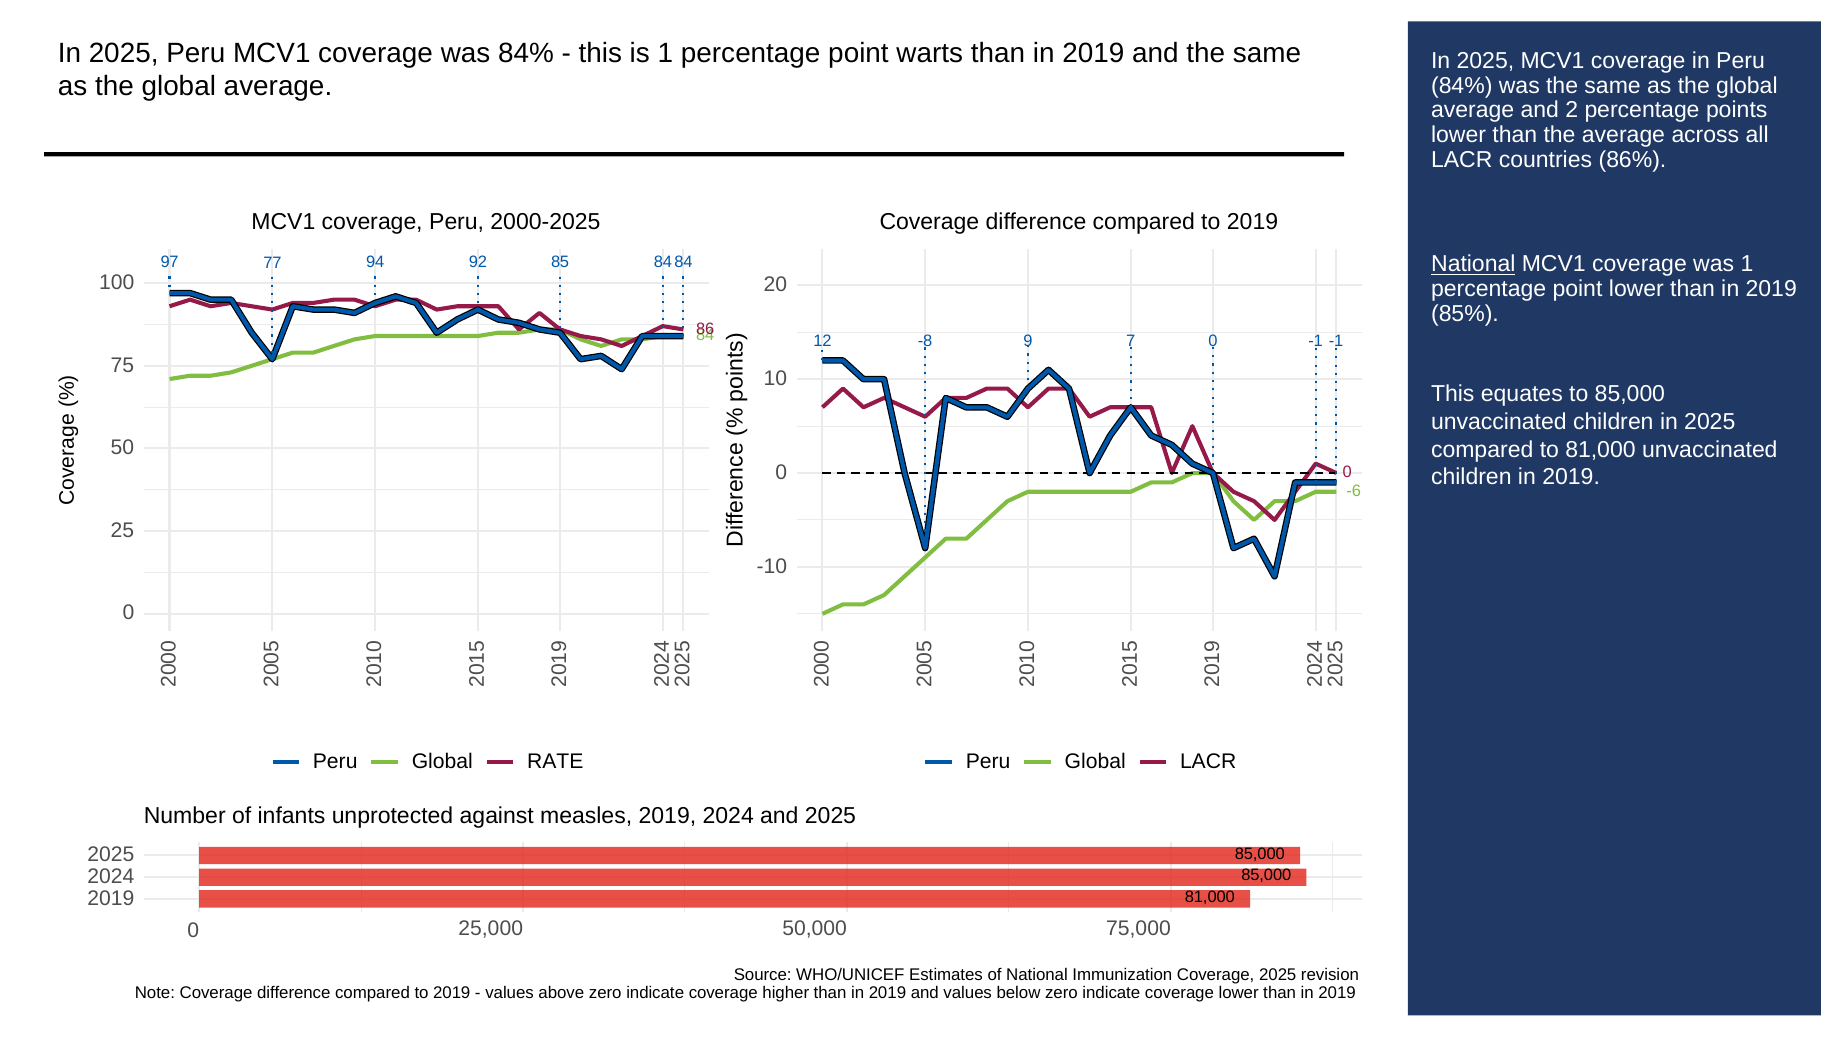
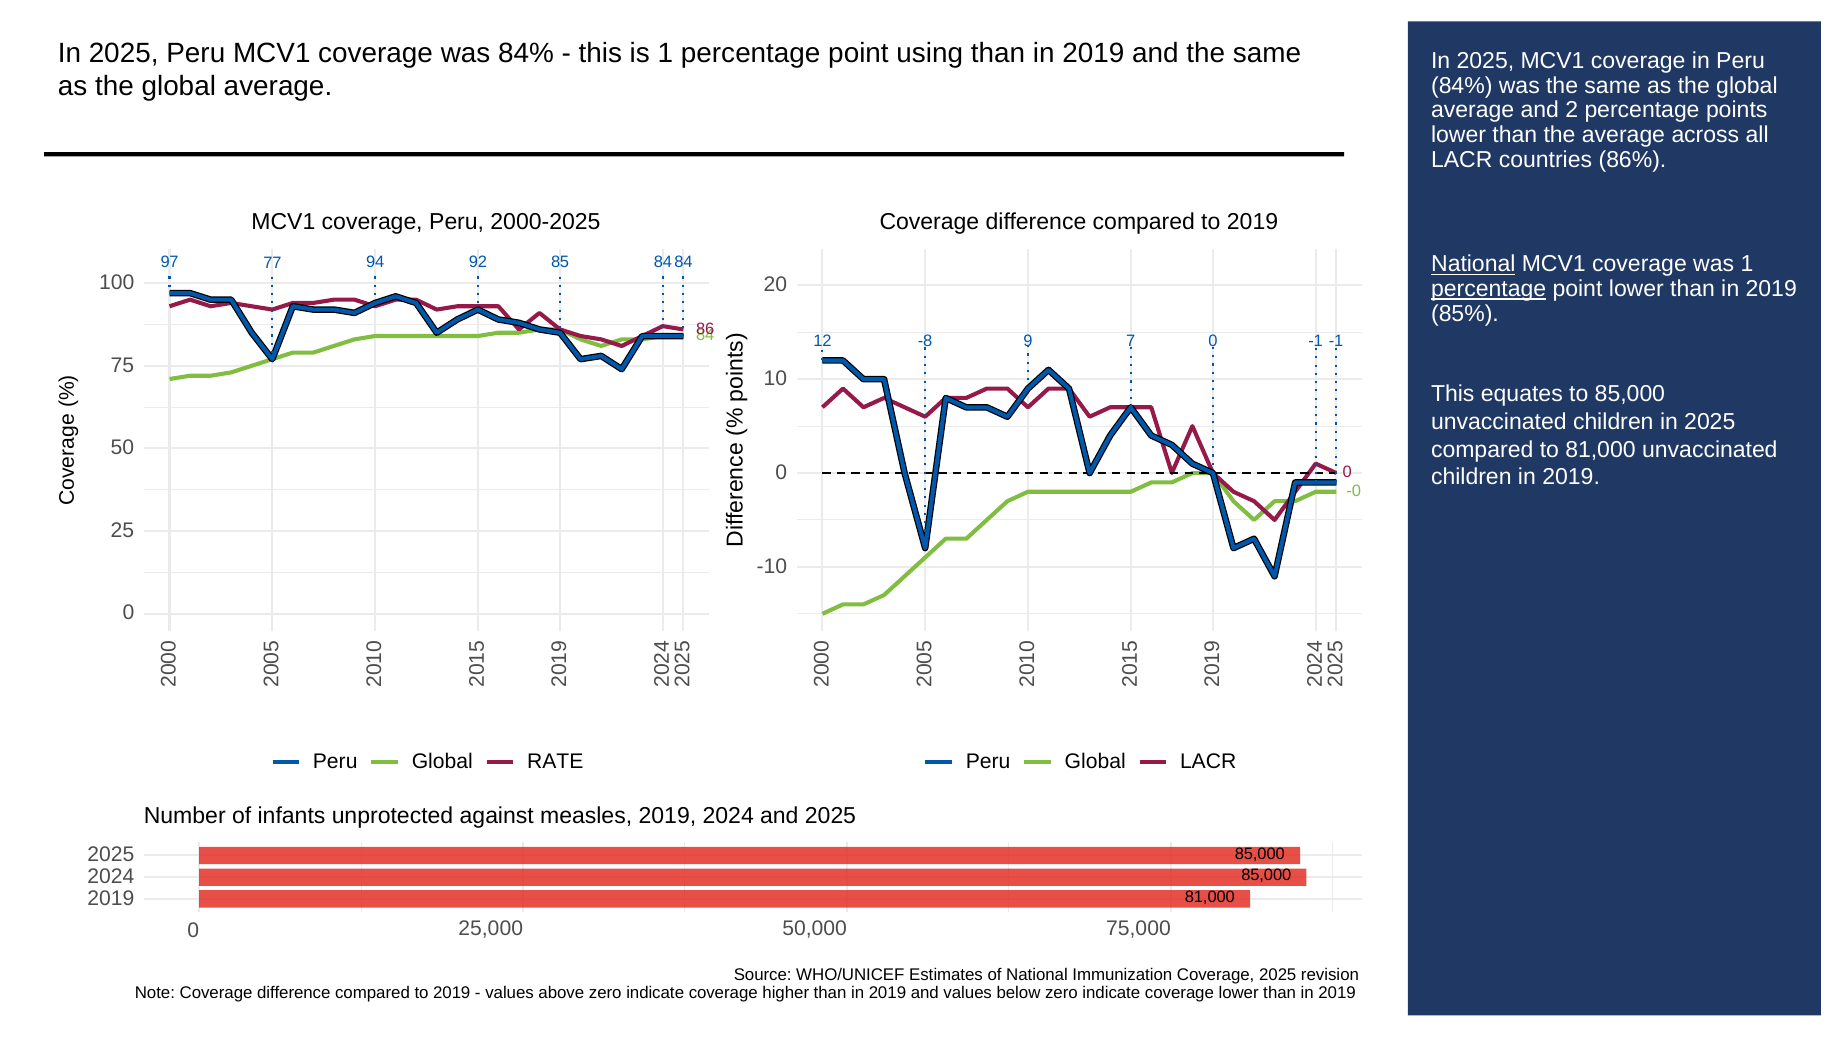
warts: warts -> using
percentage at (1489, 289) underline: none -> present
-6: -6 -> -0
